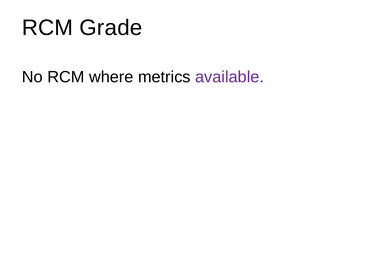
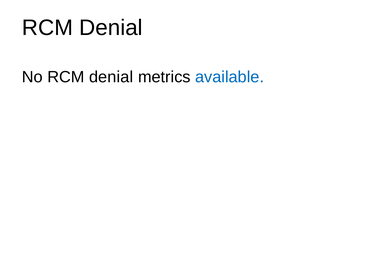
Grade at (111, 28): Grade -> Denial
No RCM where: where -> denial
available colour: purple -> blue
